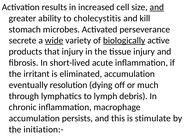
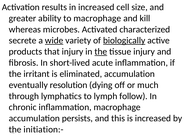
and at (157, 7) underline: present -> none
to cholecystitis: cholecystitis -> macrophage
stomach: stomach -> whereas
perseverance: perseverance -> characterized
the at (101, 52) underline: none -> present
debris: debris -> follow
is stimulate: stimulate -> increased
